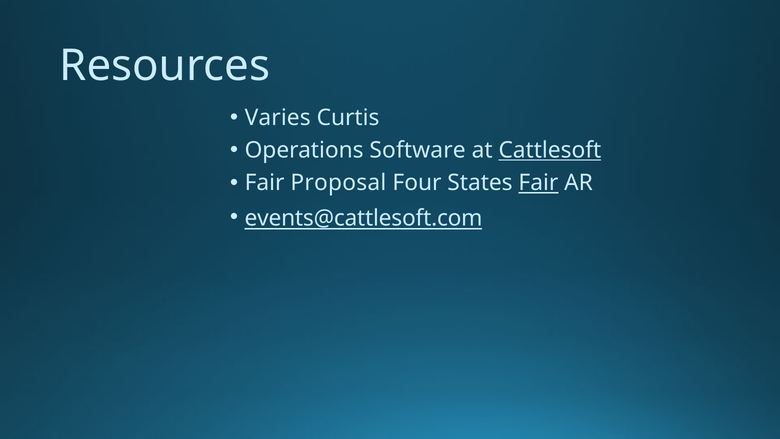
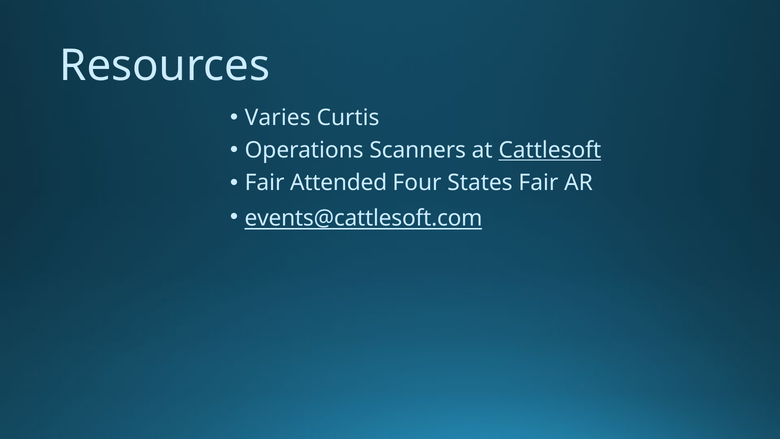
Software: Software -> Scanners
Proposal: Proposal -> Attended
Fair at (538, 183) underline: present -> none
